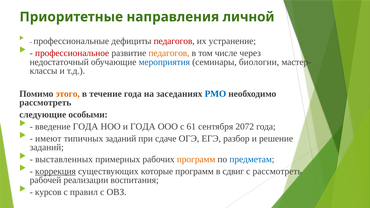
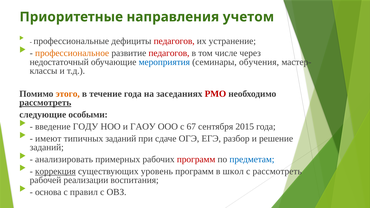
личной: личной -> учетом
профессиональное colour: red -> orange
педагогов at (169, 53) colour: orange -> red
биологии: биологии -> обучения
РМО colour: blue -> red
рассмотреть at (45, 103) underline: none -> present
введение ГОДА: ГОДА -> ГОДУ
и ГОДА: ГОДА -> ГАОУ
61: 61 -> 67
2072: 2072 -> 2015
выставленных: выставленных -> анализировать
программ at (196, 159) colour: orange -> red
которые: которые -> уровень
сдвиг: сдвиг -> школ
курсов: курсов -> основа
